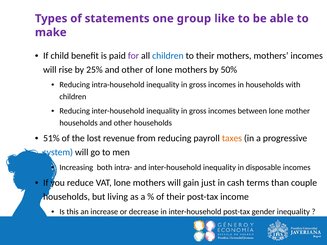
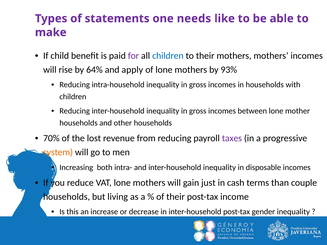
group: group -> needs
25%: 25% -> 64%
other at (132, 70): other -> apply
50%: 50% -> 93%
51%: 51% -> 70%
taxes colour: orange -> purple
system colour: blue -> orange
